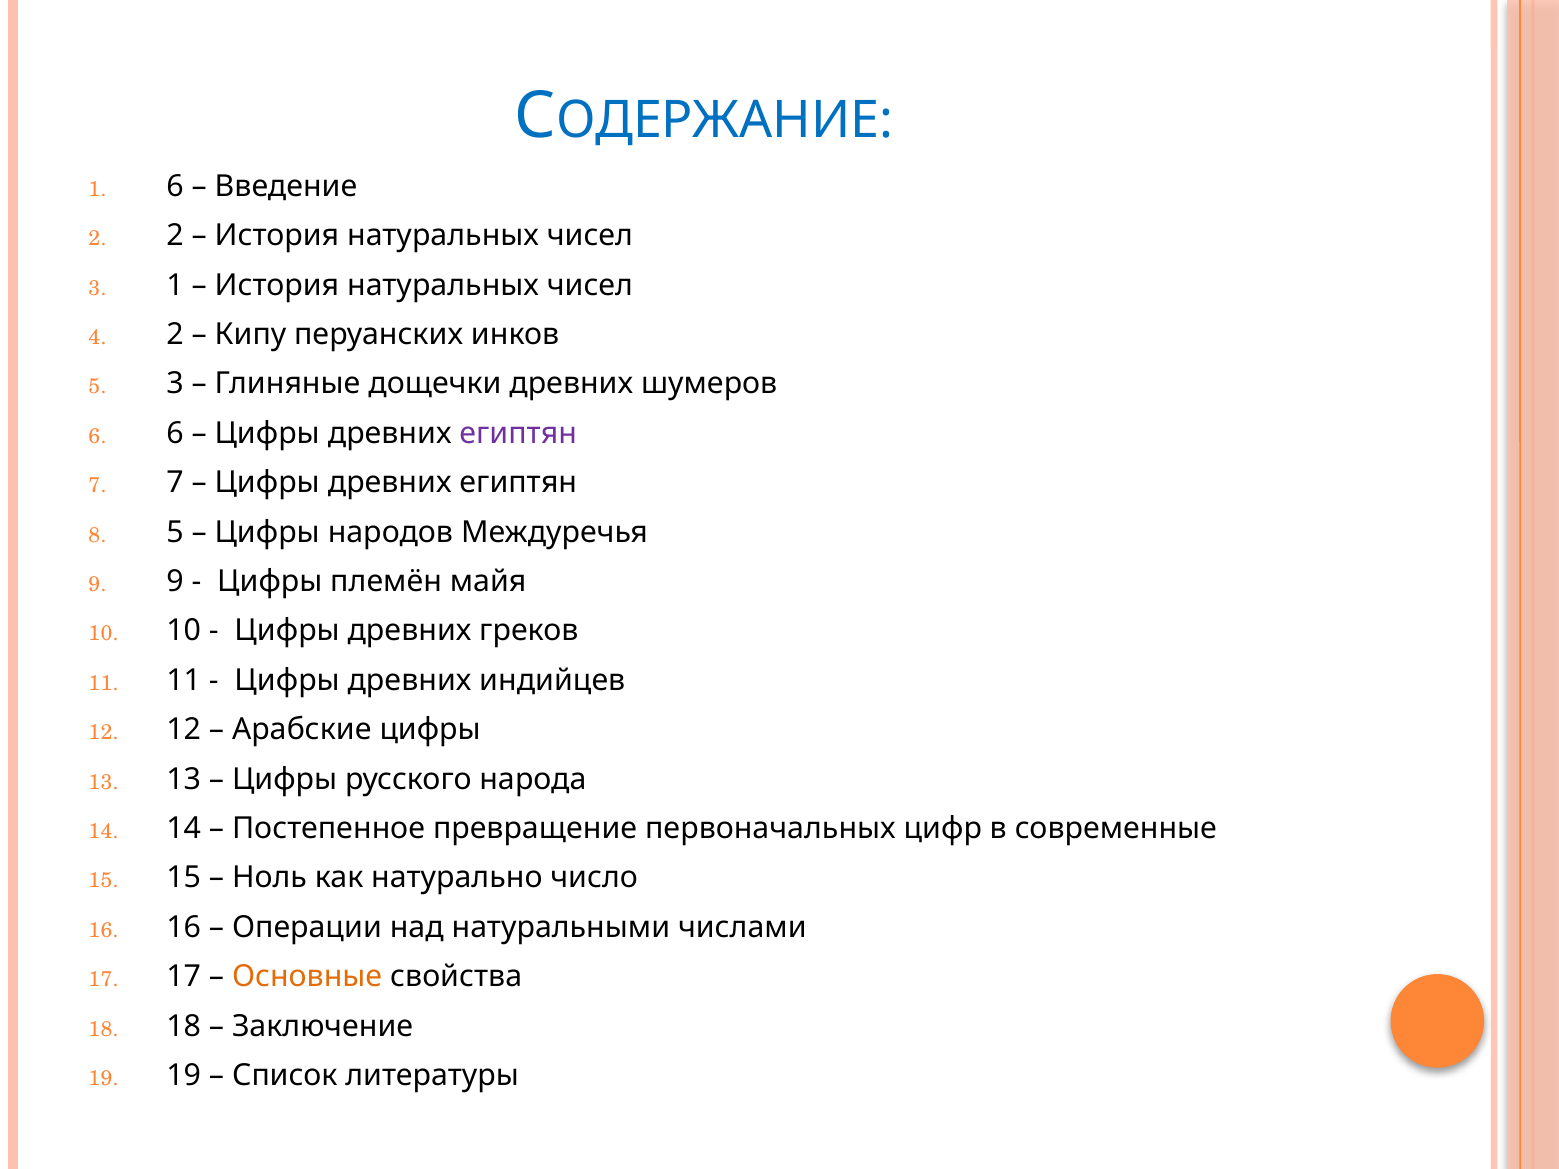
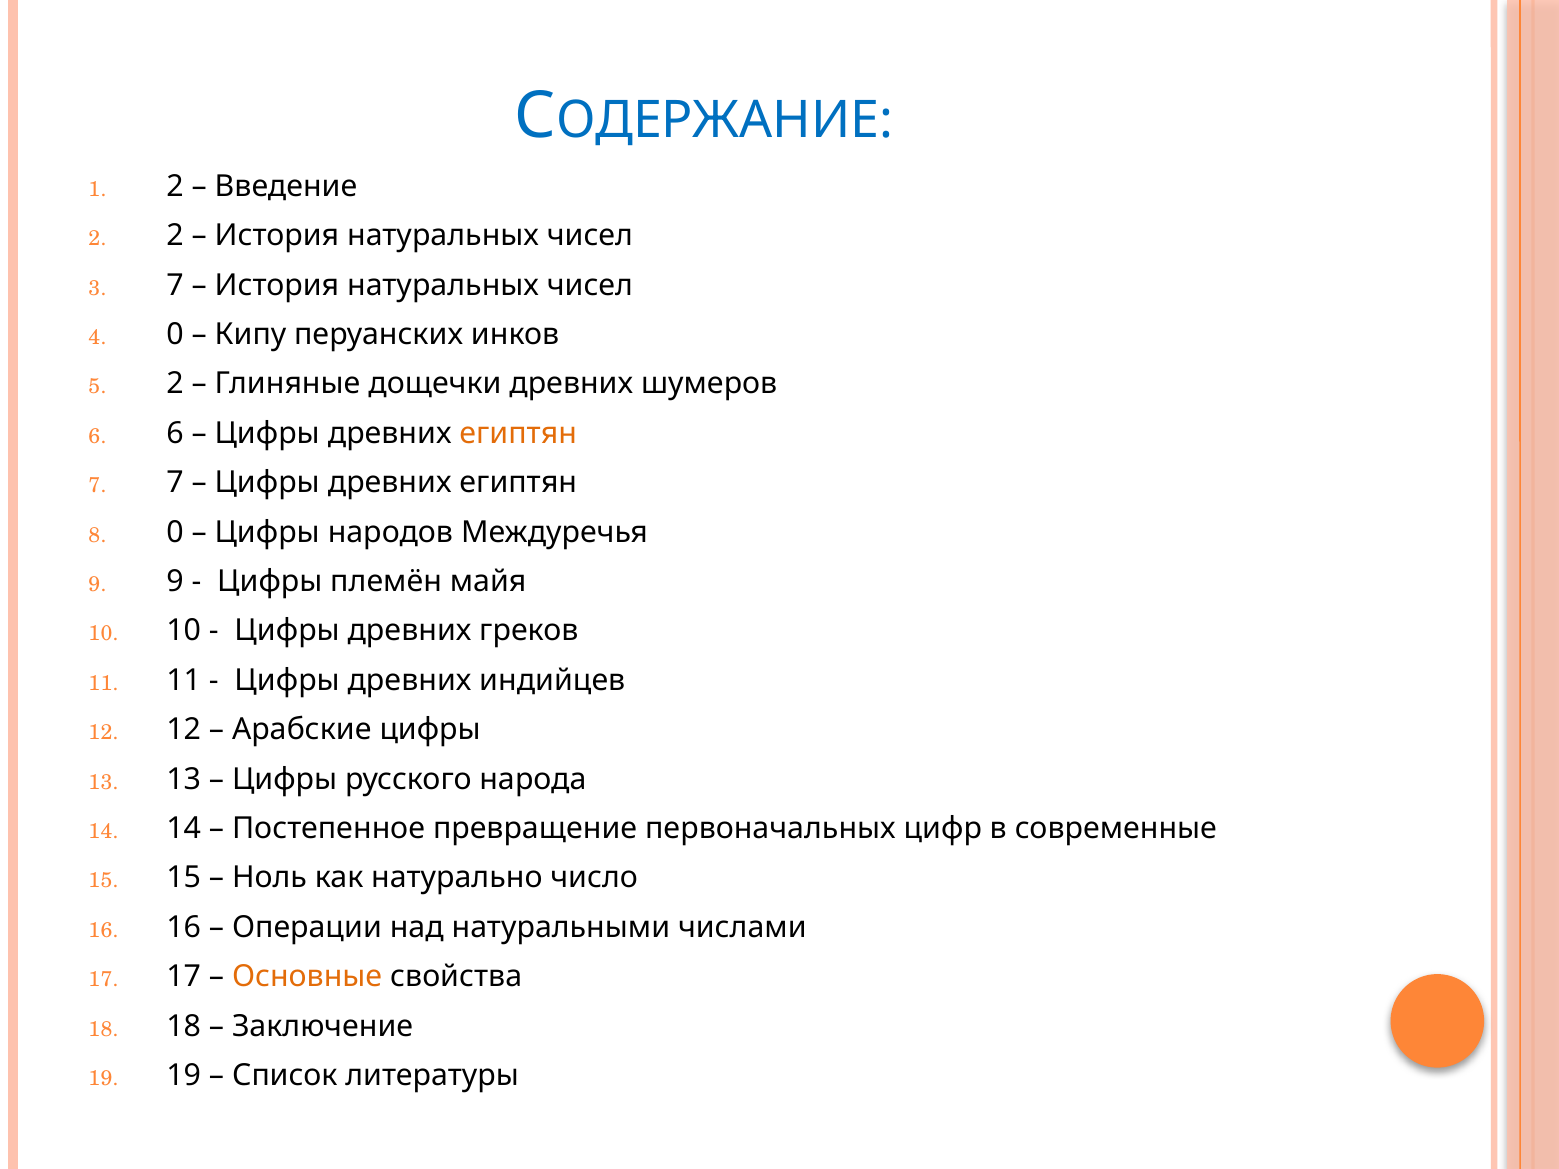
1 6: 6 -> 2
3 1: 1 -> 7
4 2: 2 -> 0
5 3: 3 -> 2
египтян at (518, 433) colour: purple -> orange
8 5: 5 -> 0
